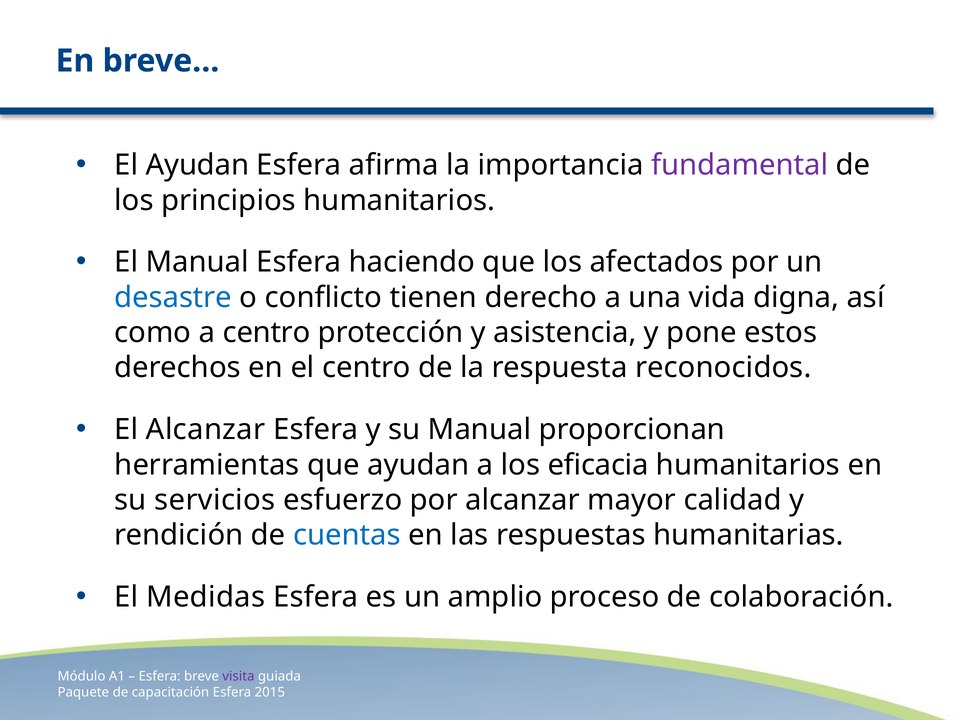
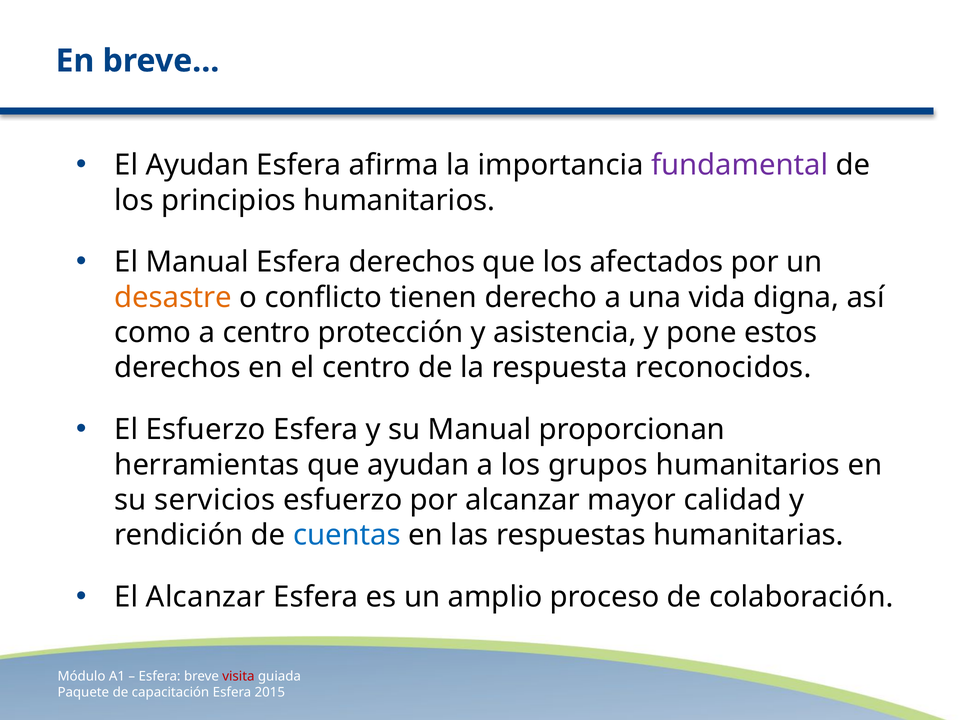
Esfera haciendo: haciendo -> derechos
desastre colour: blue -> orange
El Alcanzar: Alcanzar -> Esfuerzo
eficacia: eficacia -> grupos
El Medidas: Medidas -> Alcanzar
visita colour: purple -> red
